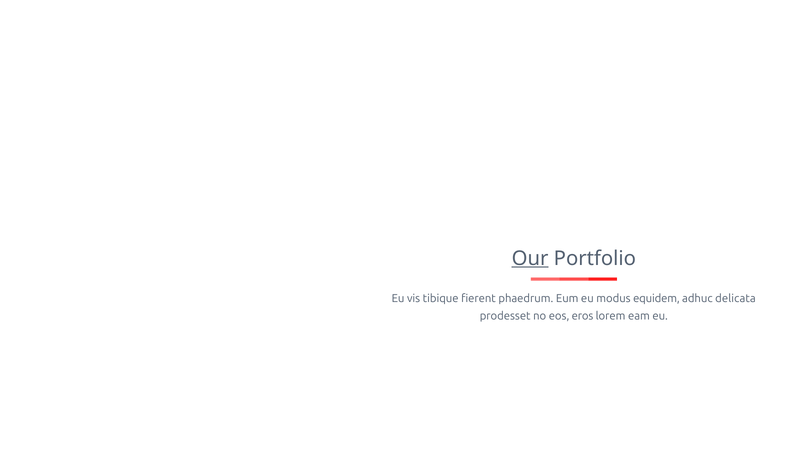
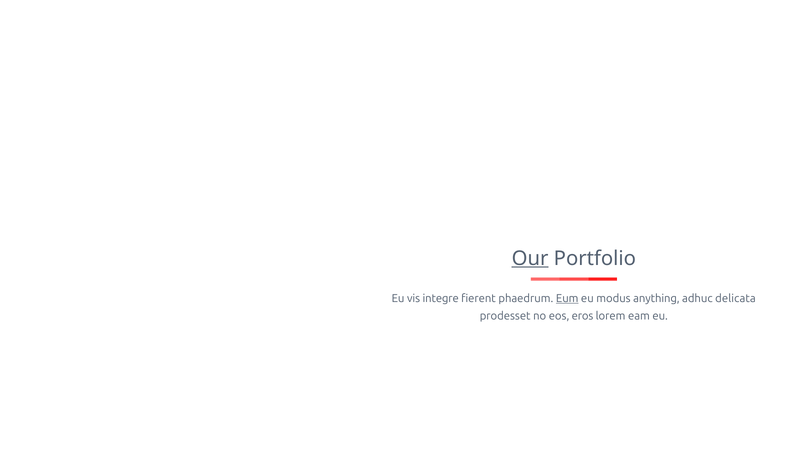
tibique: tibique -> integre
Eum underline: none -> present
equidem: equidem -> anything
